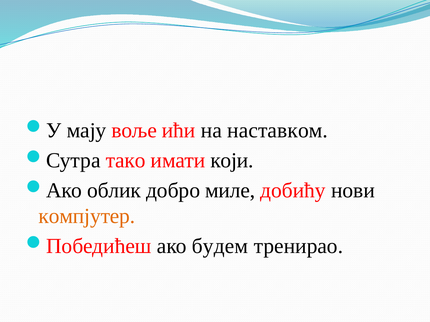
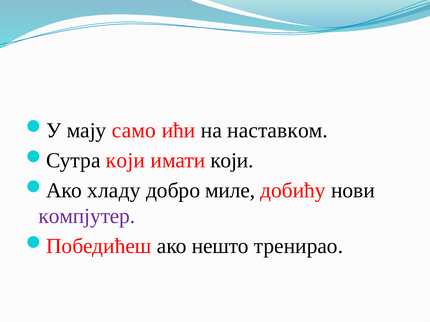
воље: воље -> само
тако at (126, 161): тако -> који
облик: облик -> хладу
компјутер colour: orange -> purple
будем: будем -> нешто
